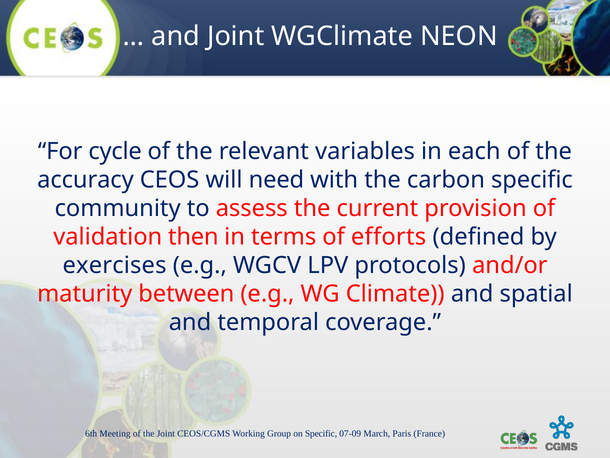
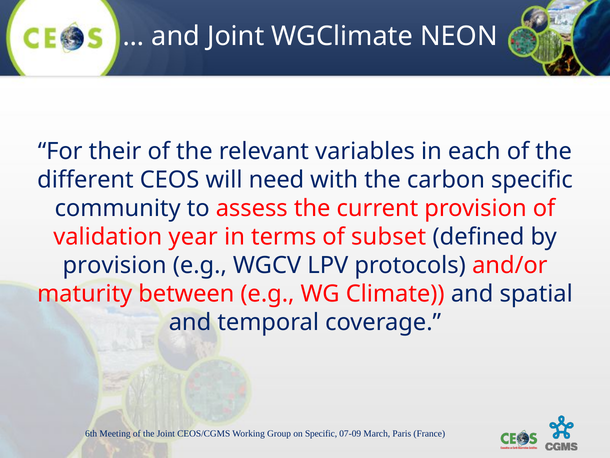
cycle: cycle -> their
accuracy: accuracy -> different
then: then -> year
efforts: efforts -> subset
exercises at (115, 265): exercises -> provision
